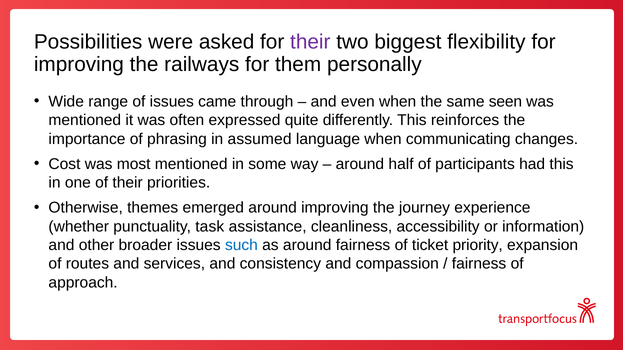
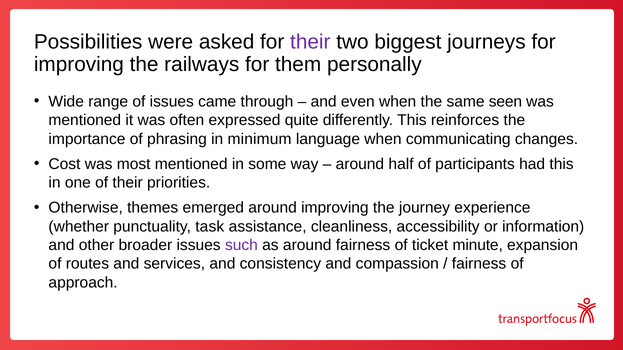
flexibility: flexibility -> journeys
assumed: assumed -> minimum
such colour: blue -> purple
priority: priority -> minute
